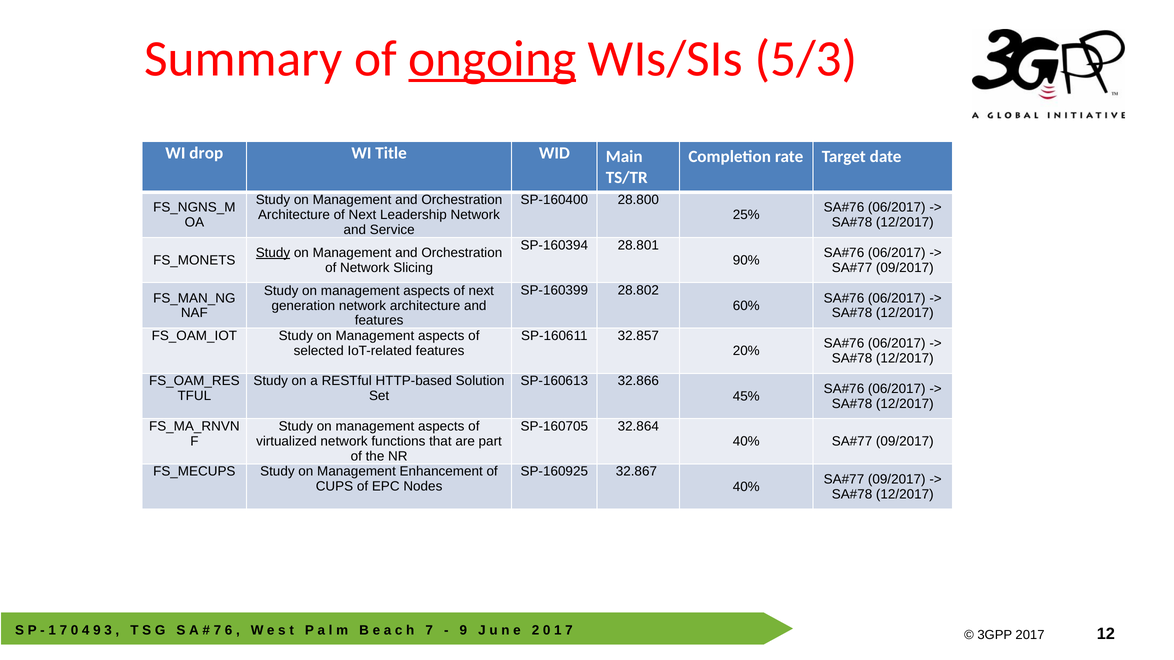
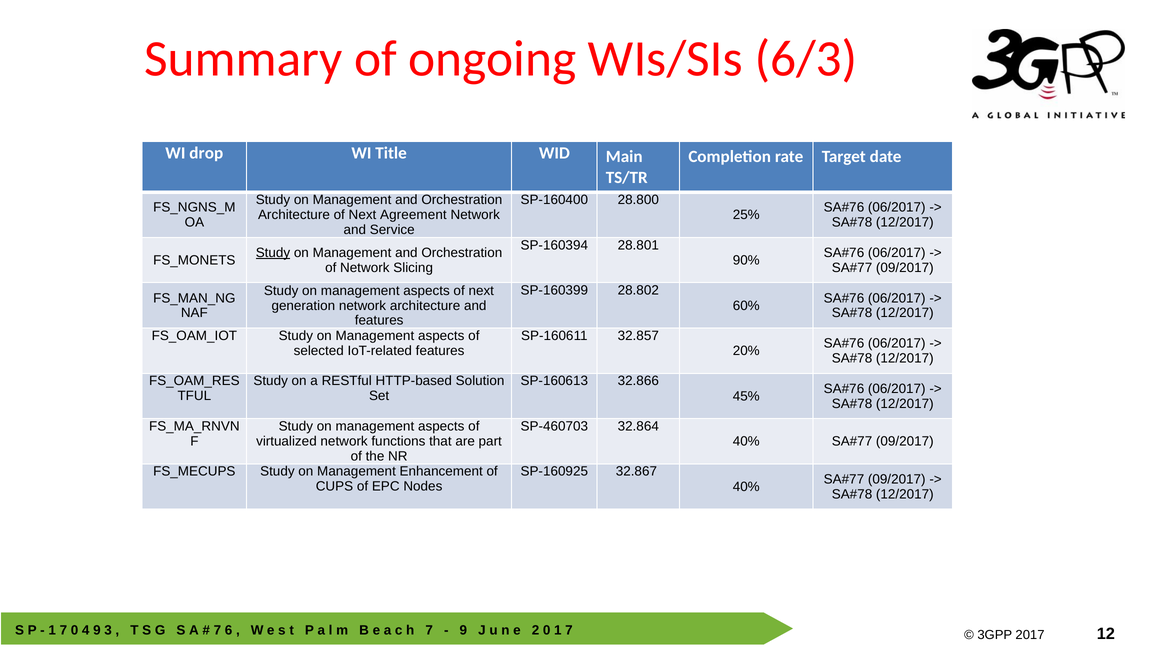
ongoing underline: present -> none
5/3: 5/3 -> 6/3
Leadership: Leadership -> Agreement
SP-160705: SP-160705 -> SP-460703
